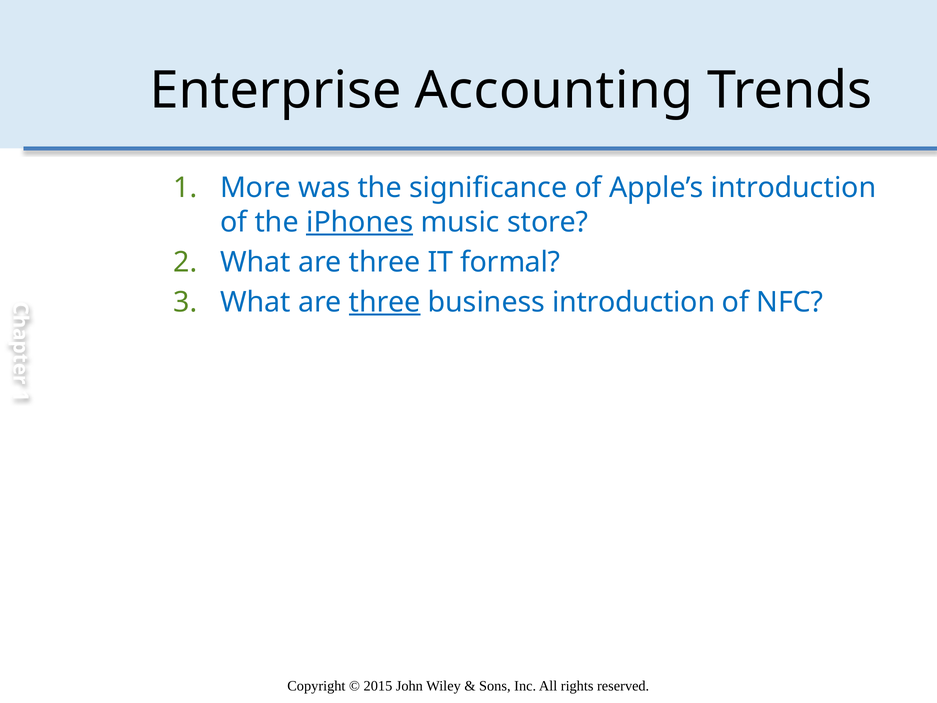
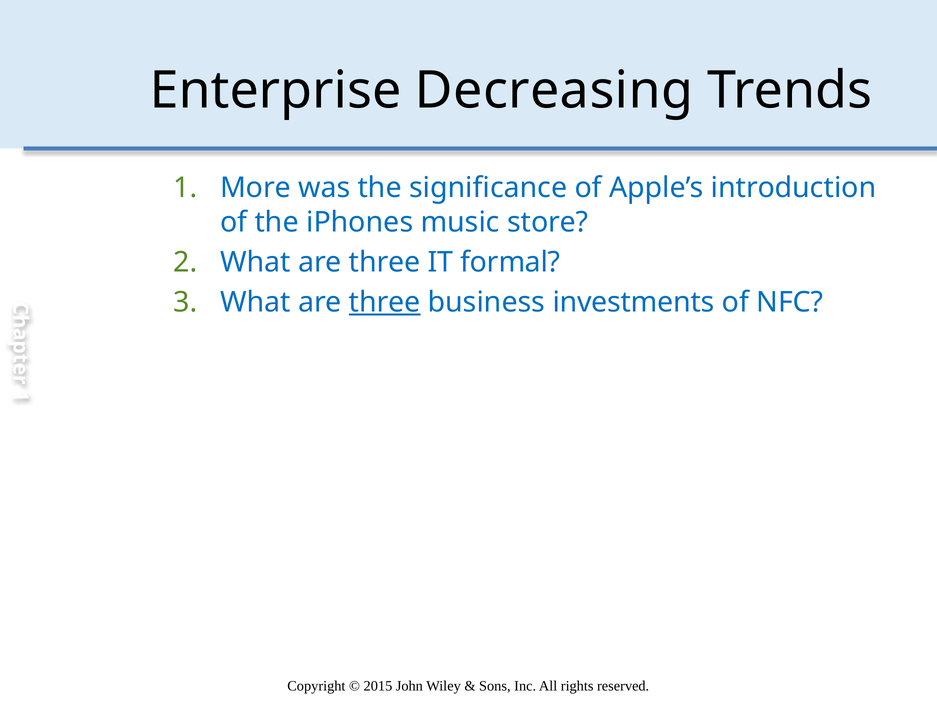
Accounting: Accounting -> Decreasing
iPhones underline: present -> none
business introduction: introduction -> investments
